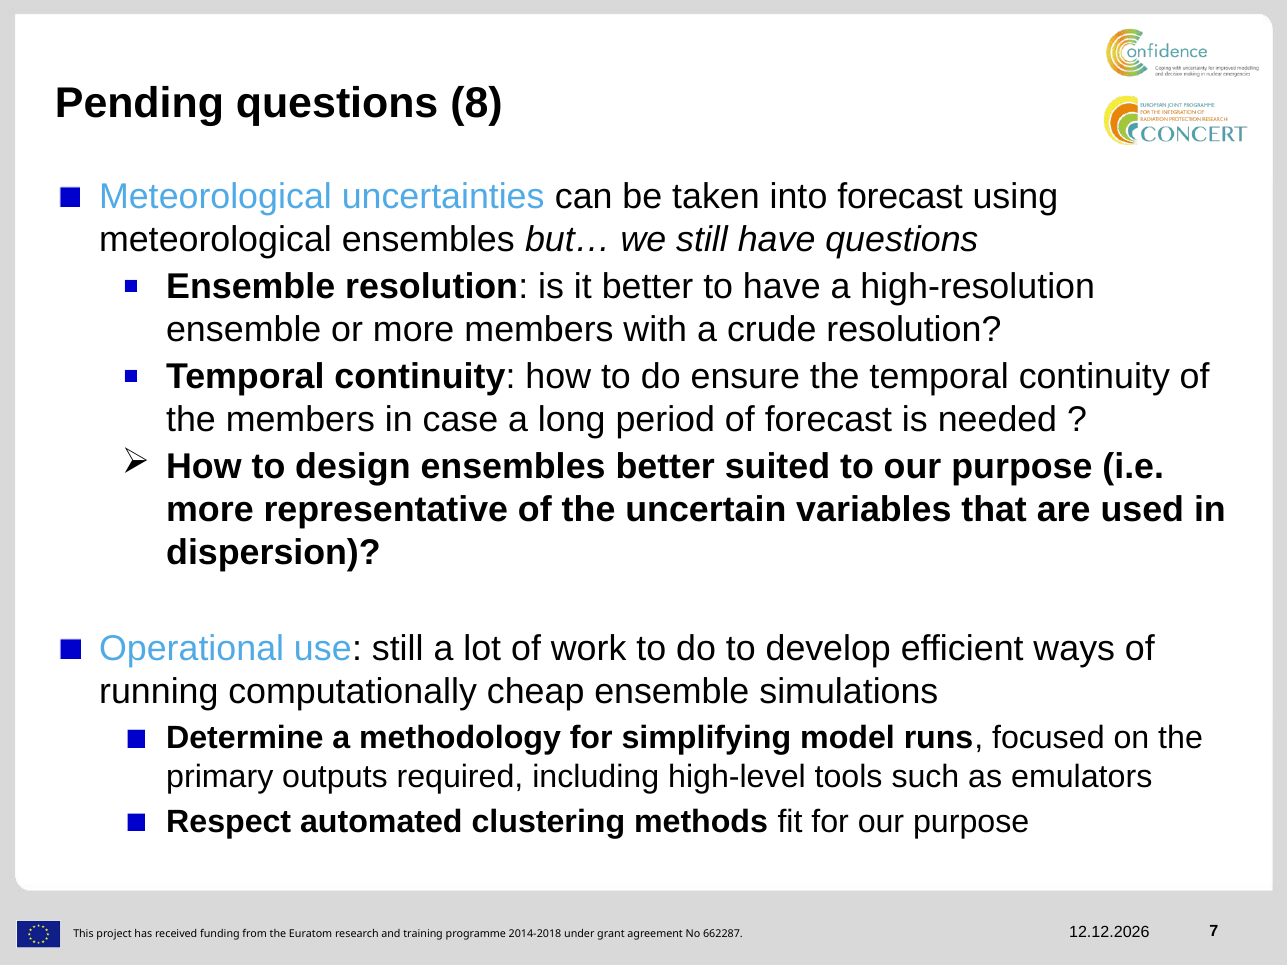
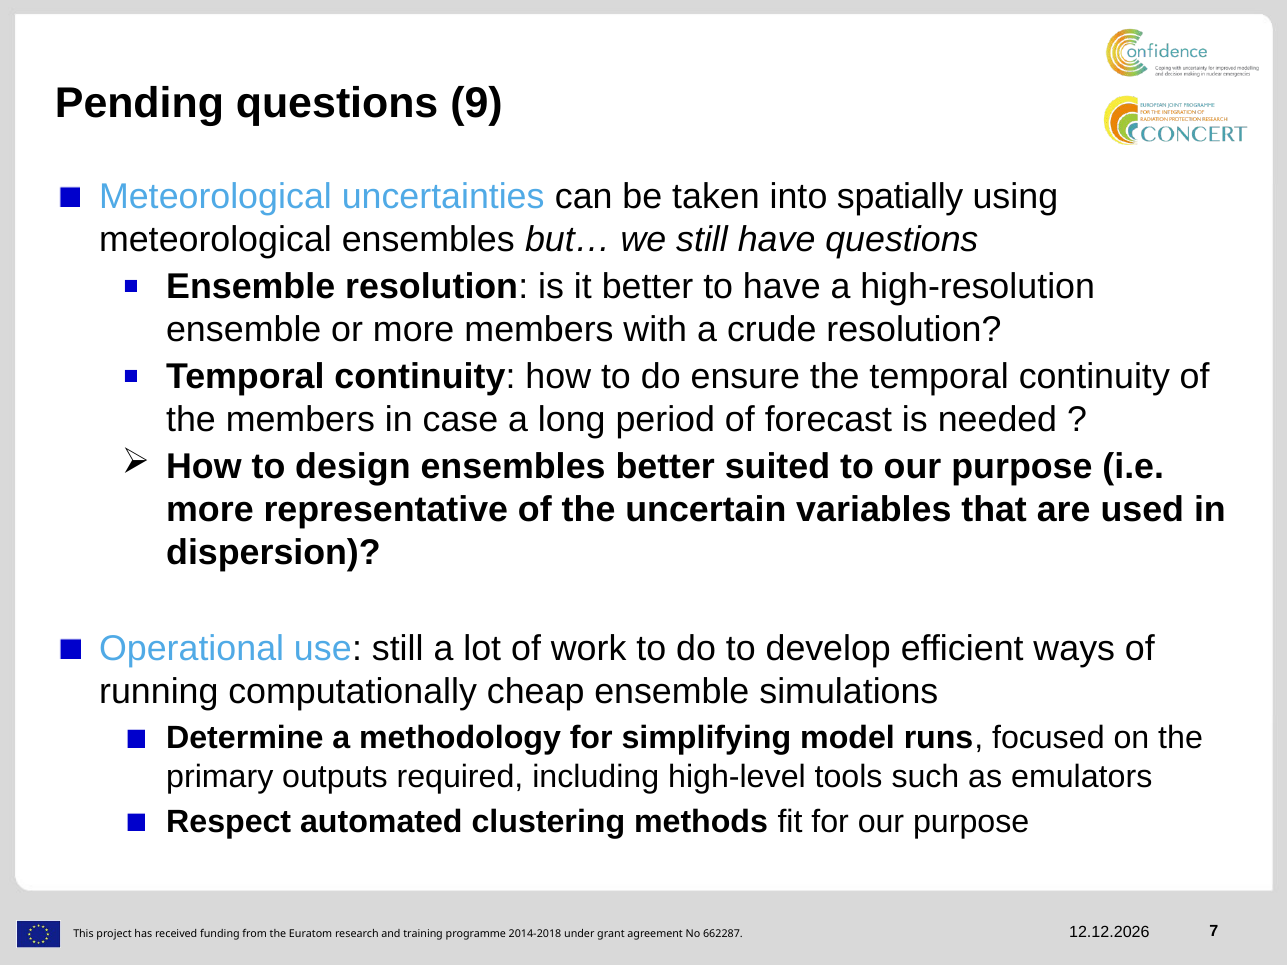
8: 8 -> 9
into forecast: forecast -> spatially
